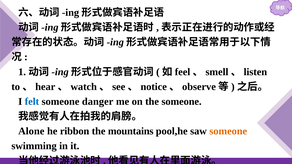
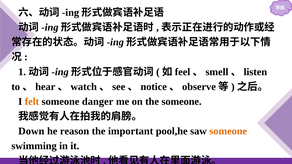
felt colour: blue -> orange
Alone: Alone -> Down
ribbon: ribbon -> reason
mountains: mountains -> important
